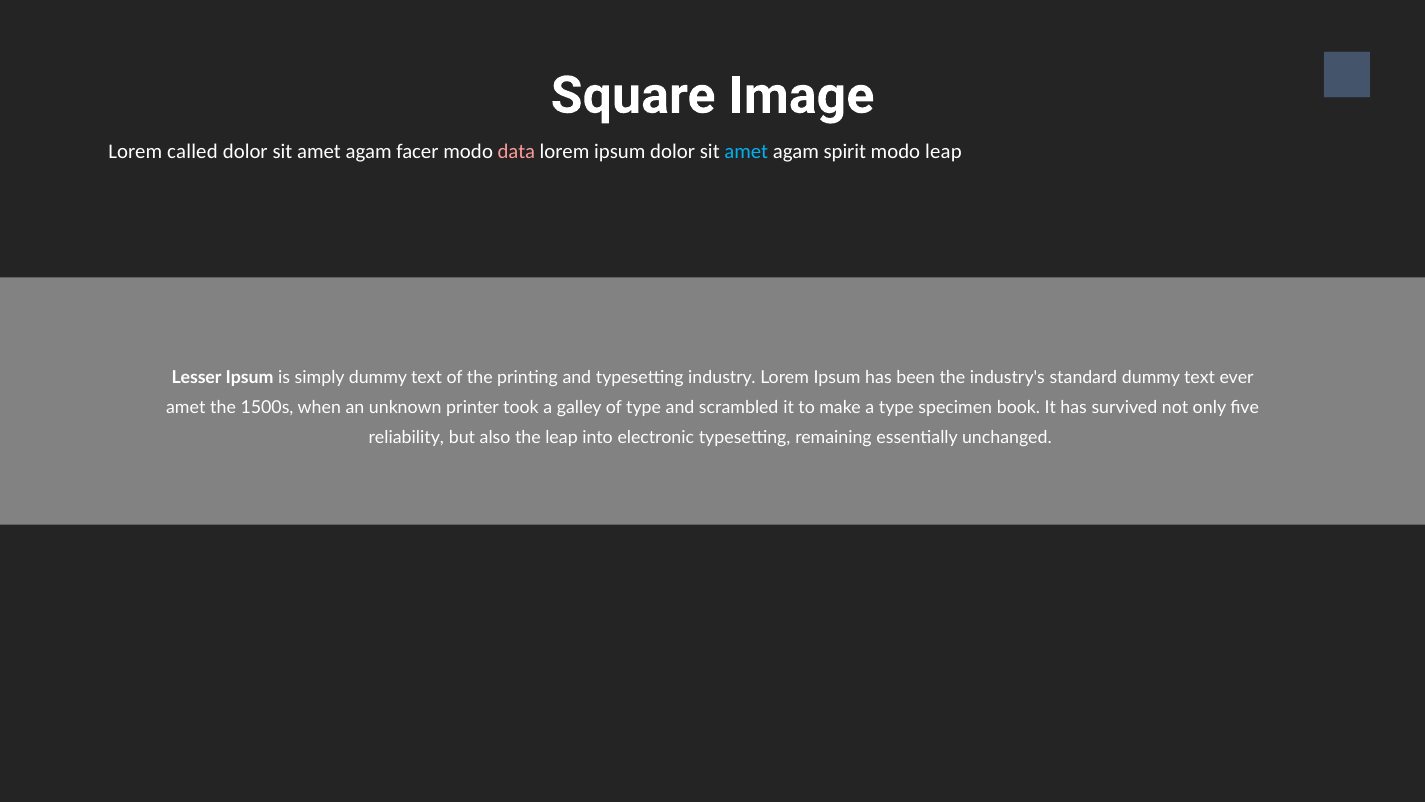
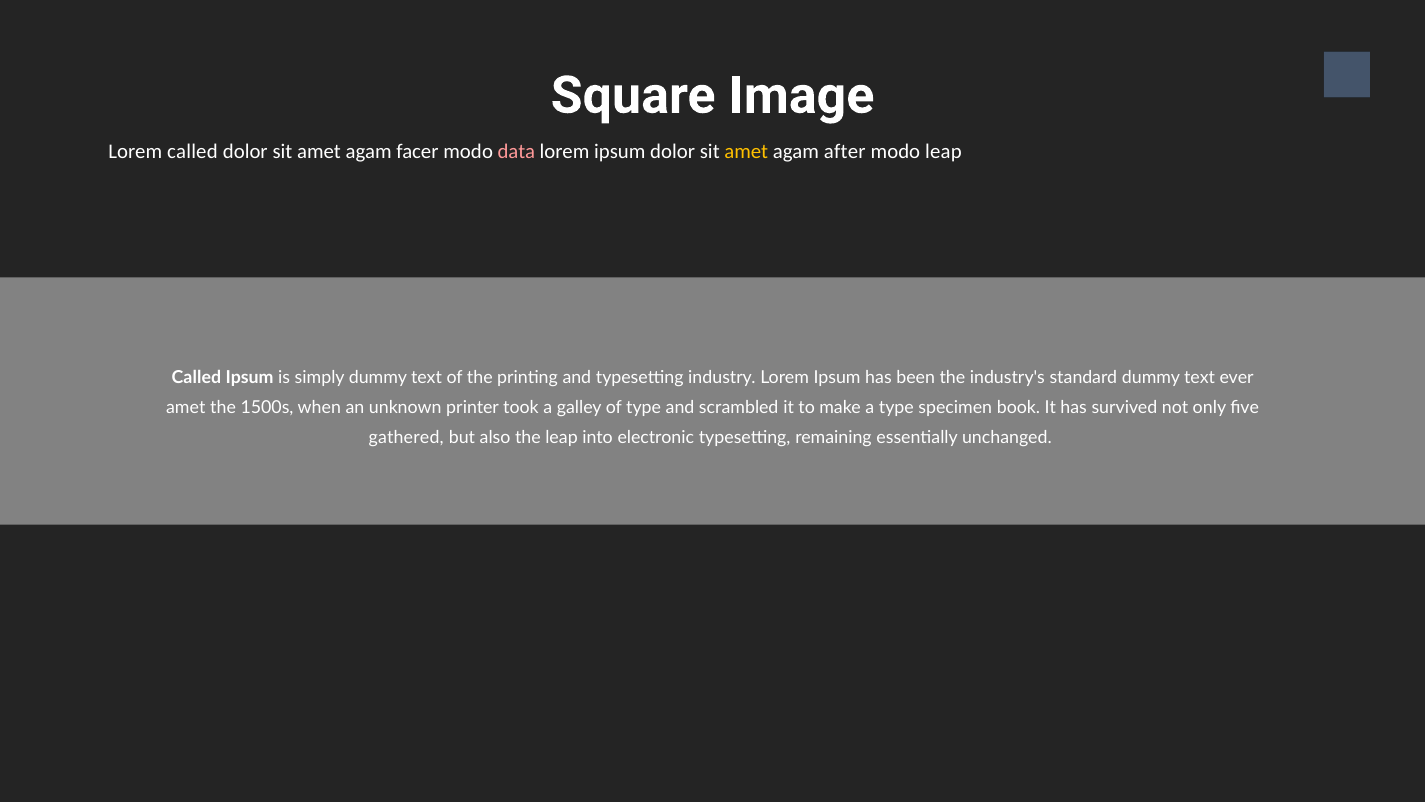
amet at (746, 152) colour: light blue -> yellow
spirit: spirit -> after
Lesser at (197, 378): Lesser -> Called
reliability: reliability -> gathered
